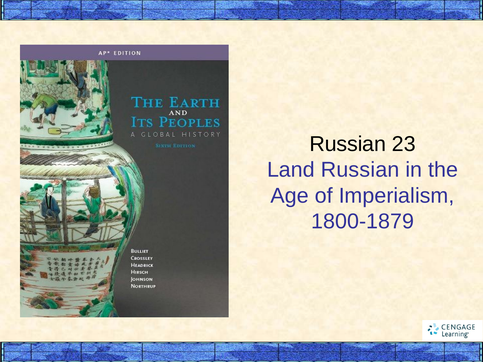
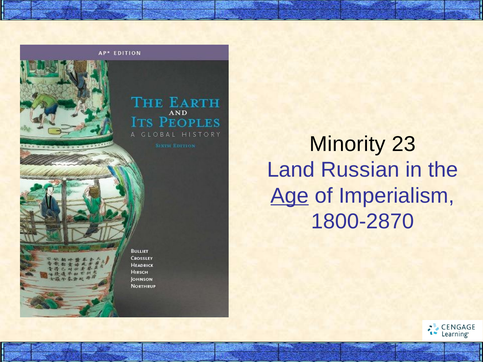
Russian at (348, 144): Russian -> Minority
Age underline: none -> present
1800-1879: 1800-1879 -> 1800-2870
